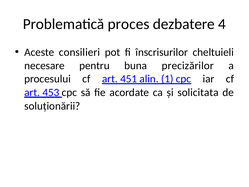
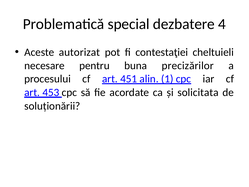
proces: proces -> special
consilieri: consilieri -> autorizat
înscrisurilor: înscrisurilor -> contestaţiei
